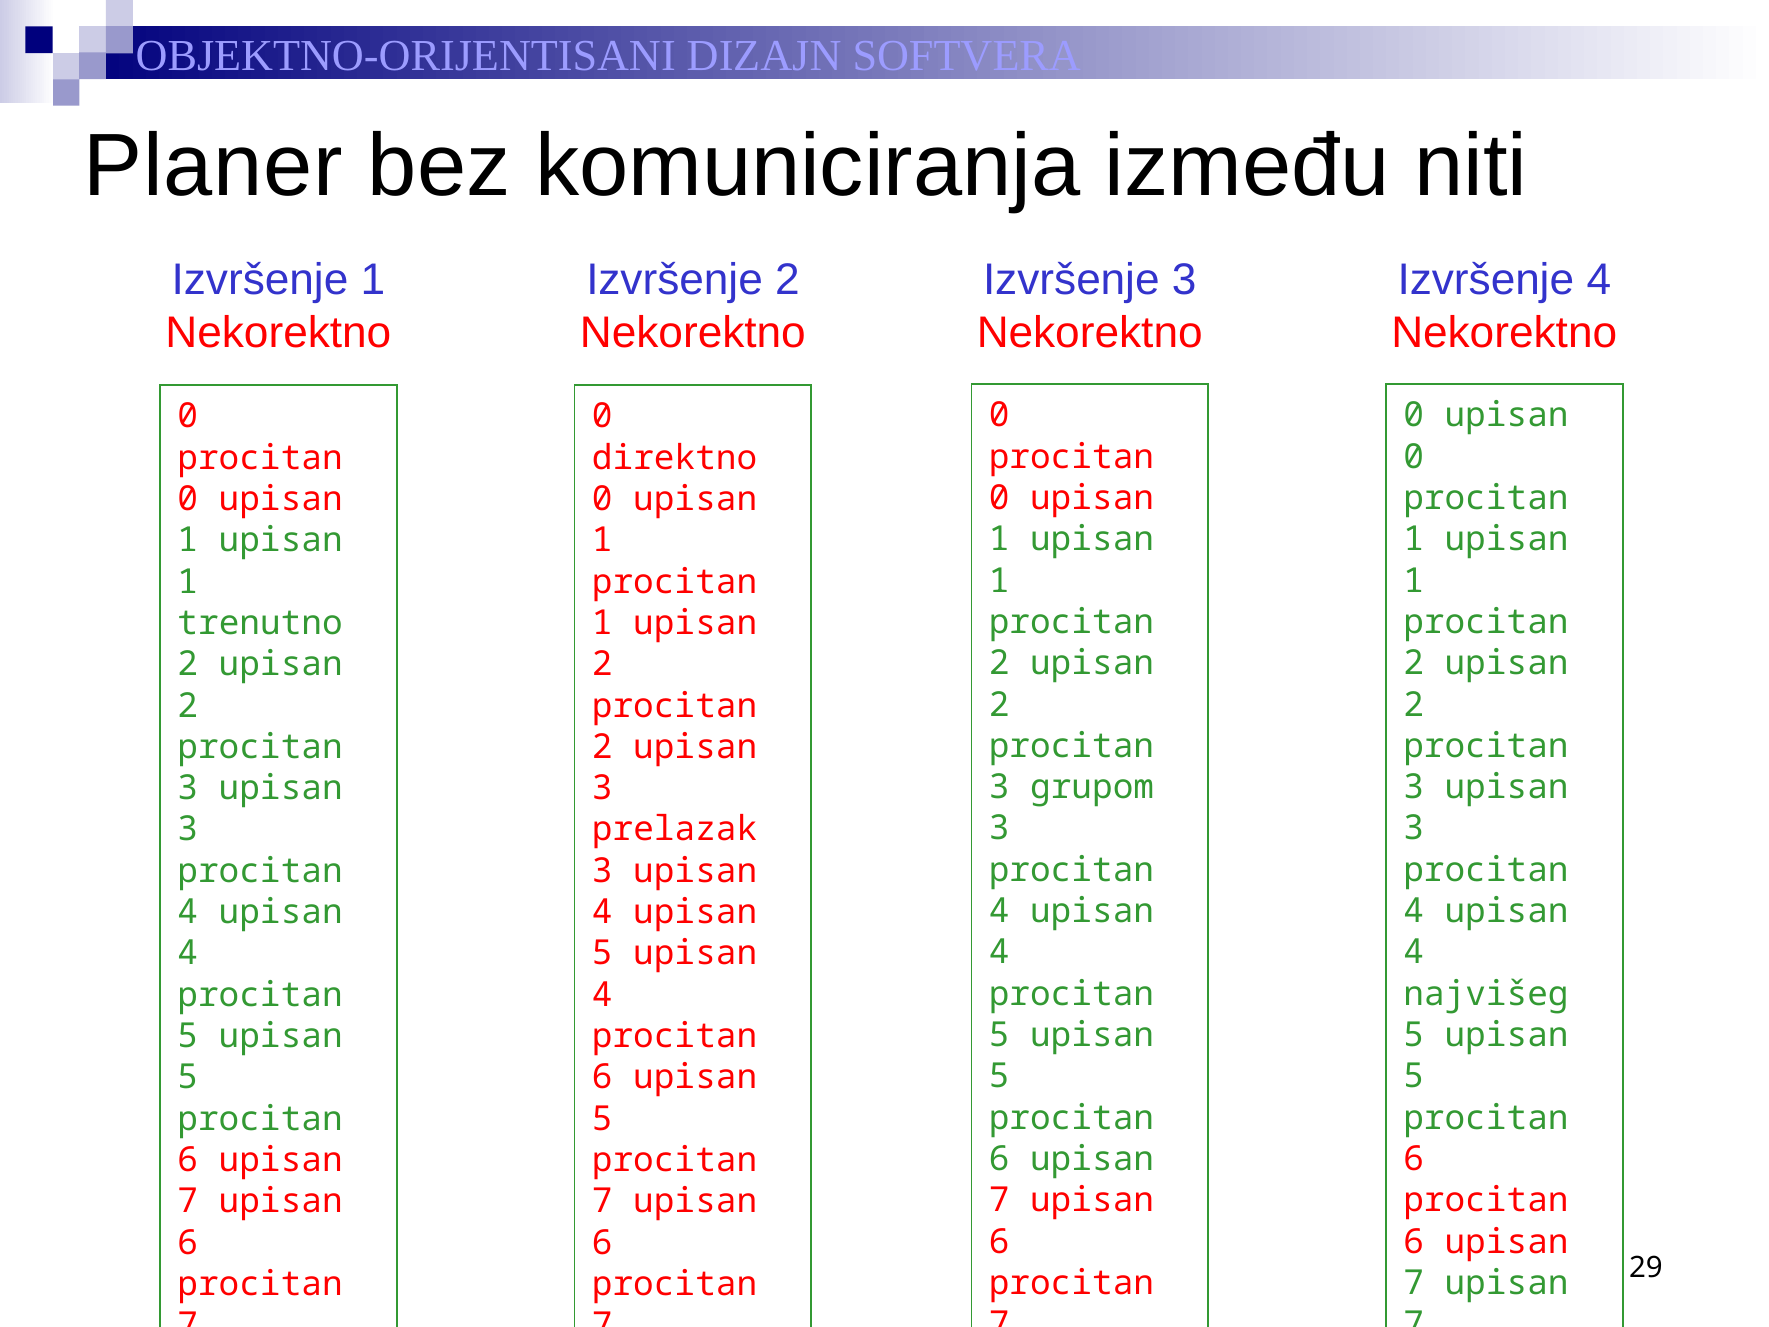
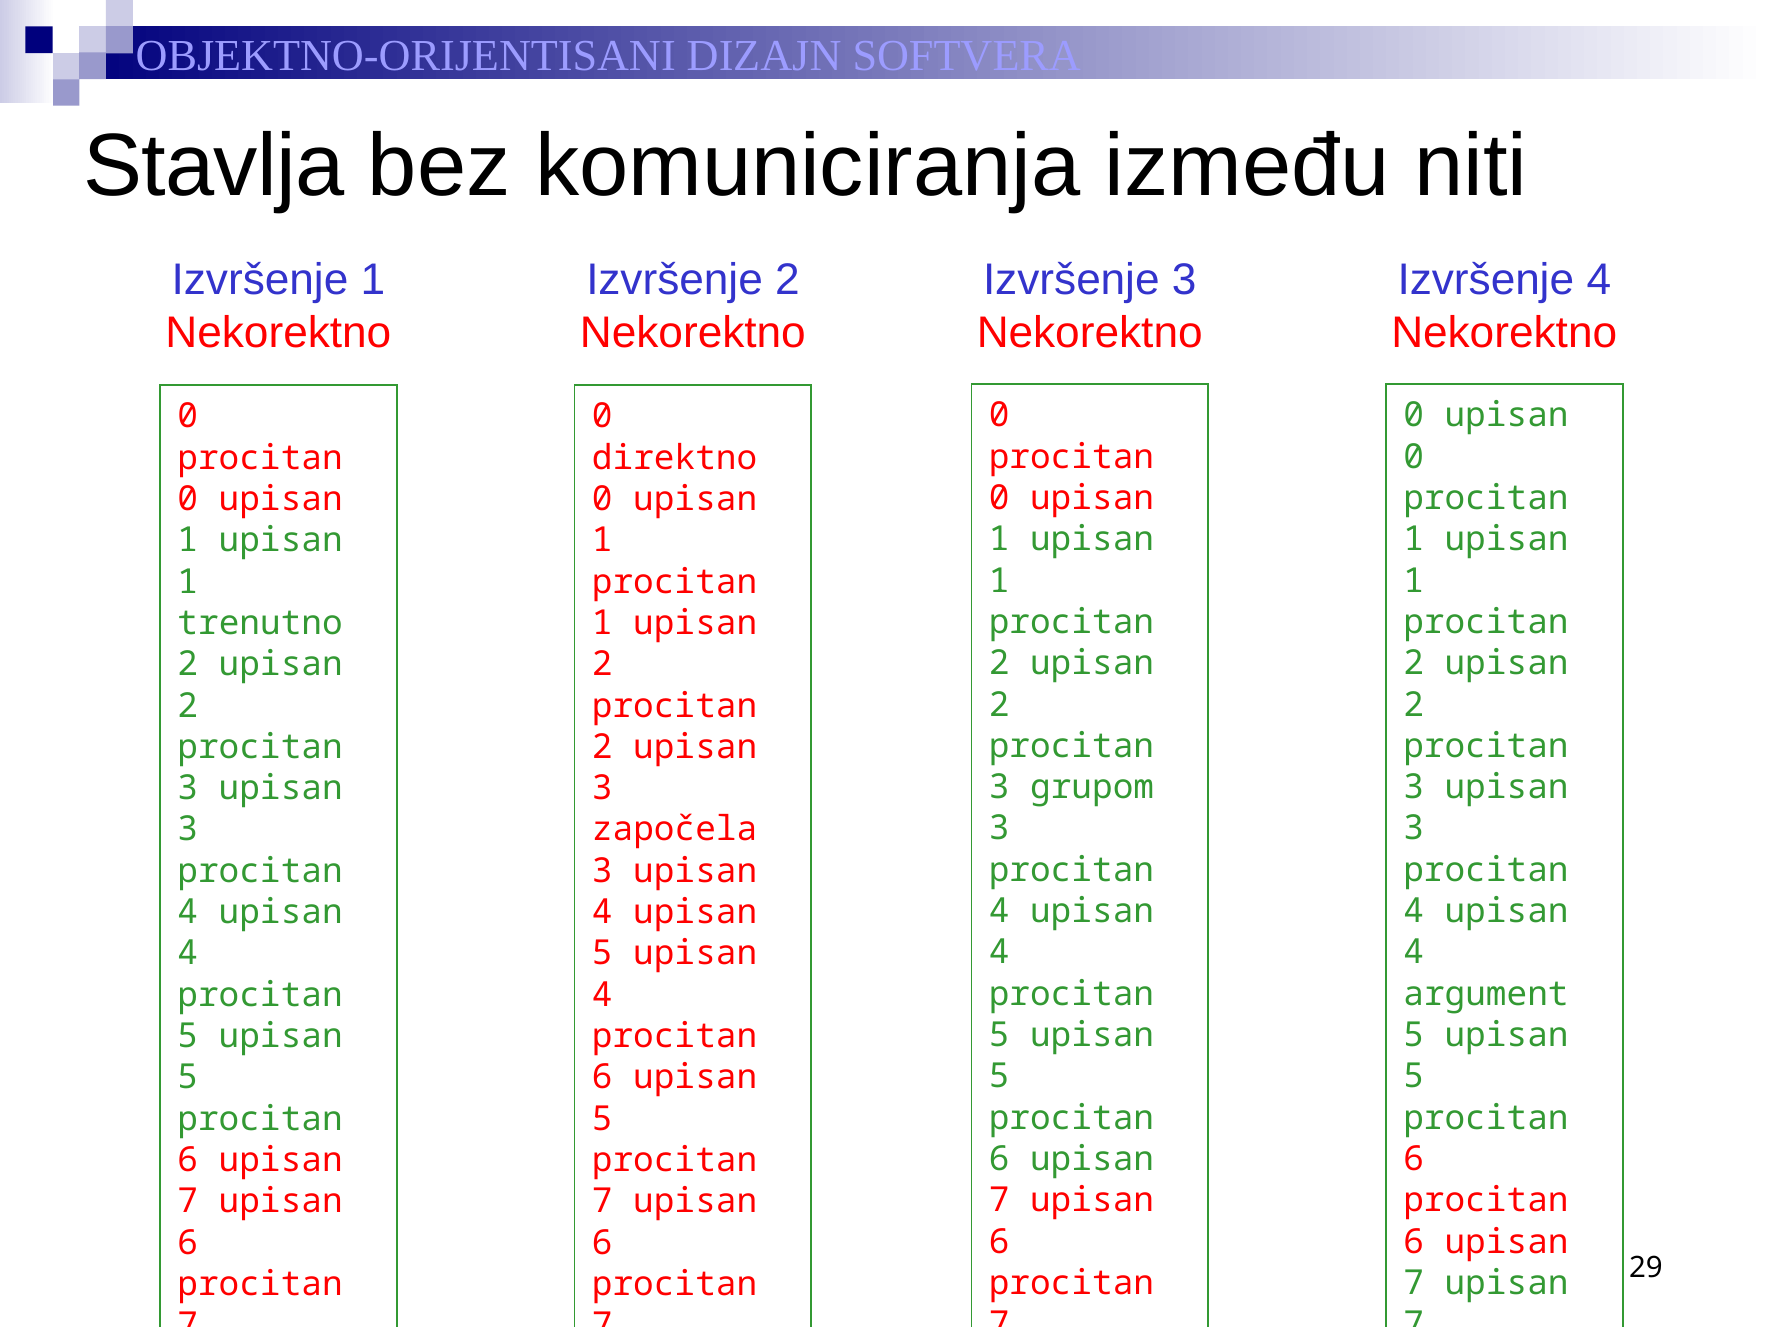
Planer: Planer -> Stavlja
prelazak: prelazak -> započela
najvišeg: najvišeg -> argument
